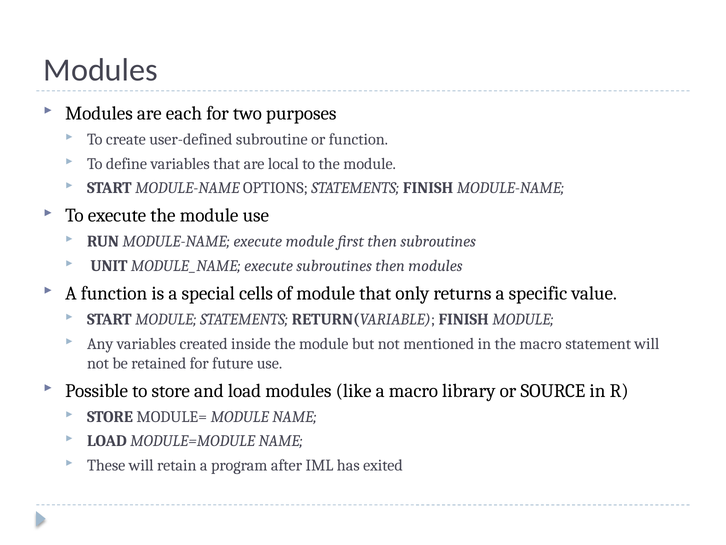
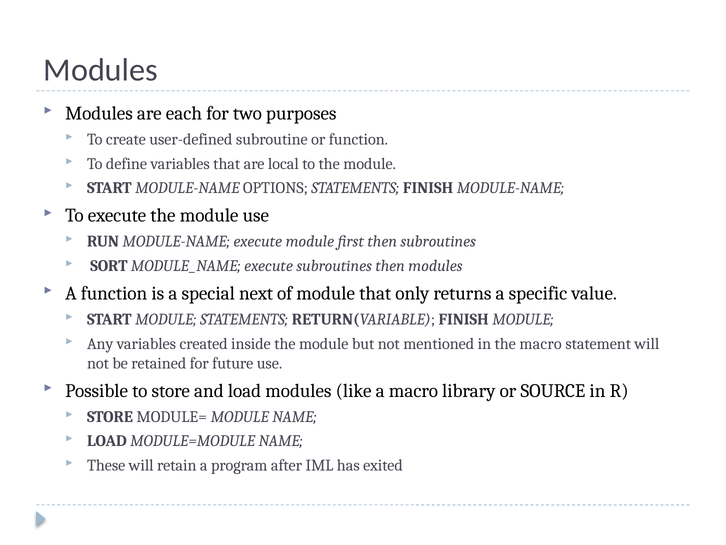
UNIT: UNIT -> SORT
cells: cells -> next
